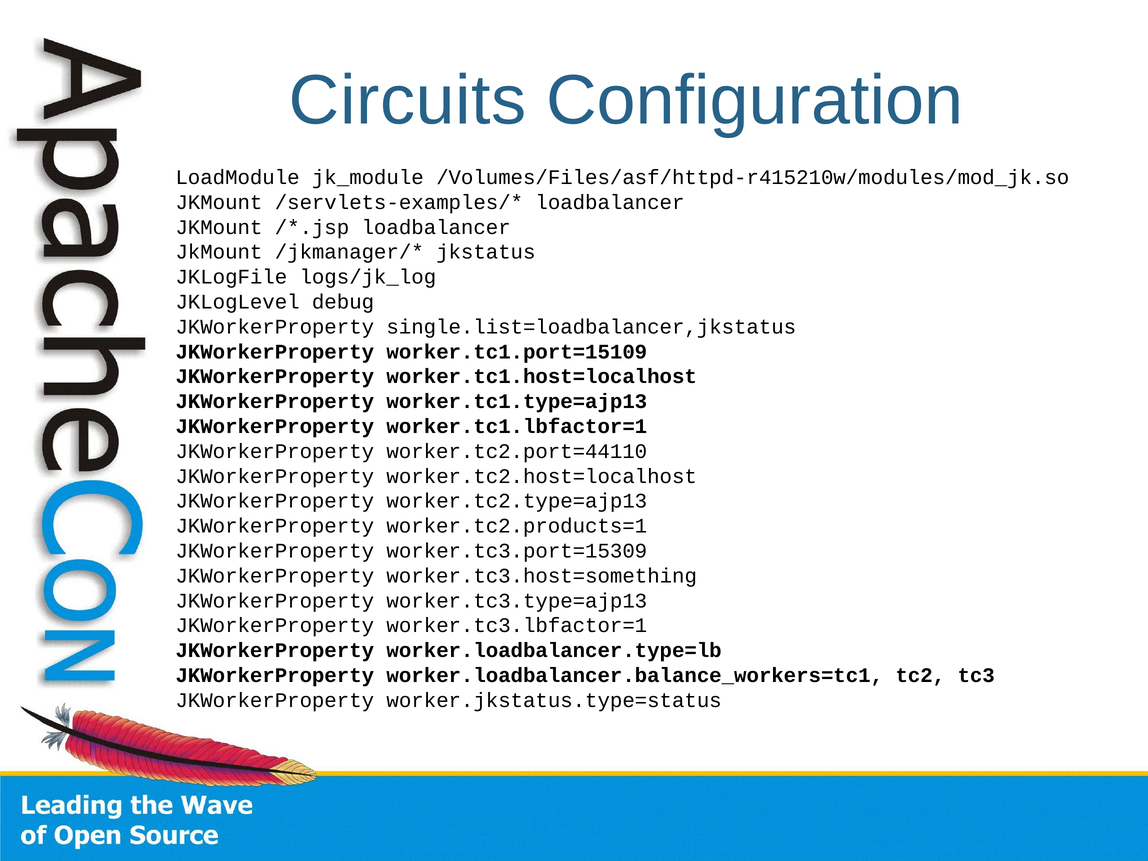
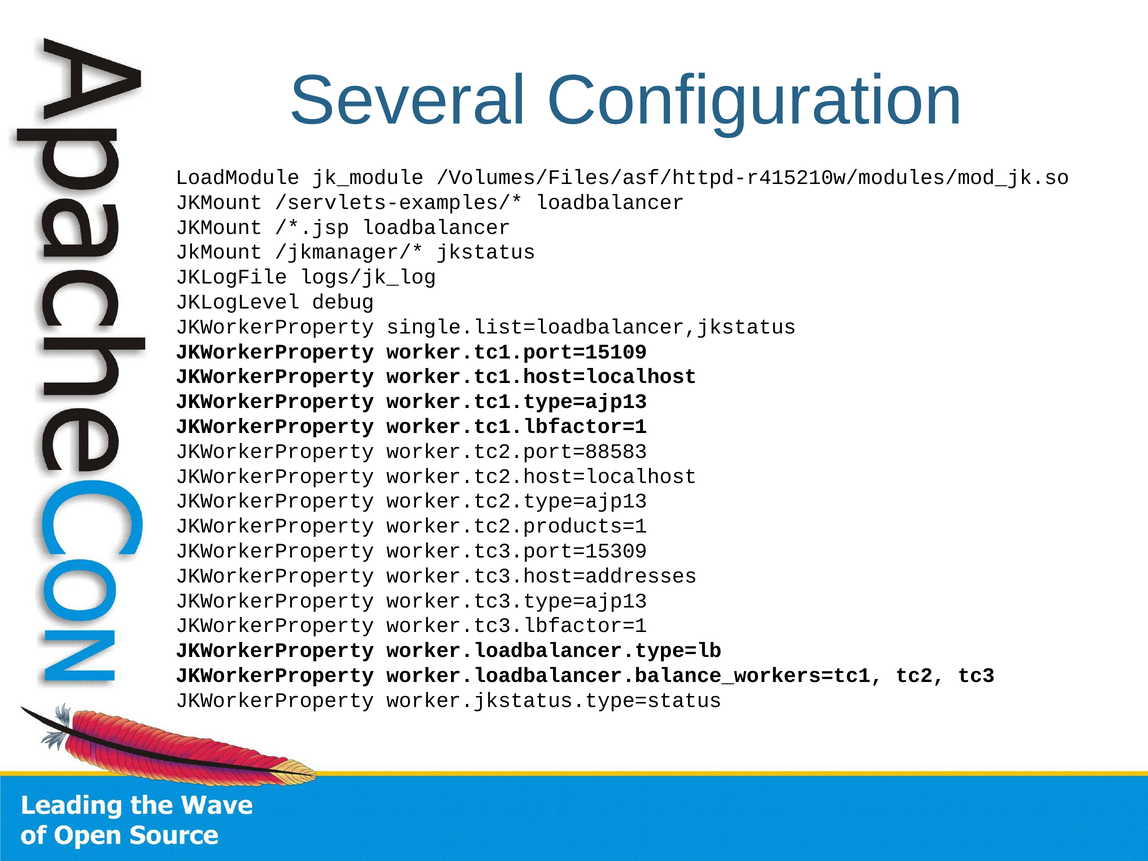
Circuits: Circuits -> Several
worker.tc2.port=44110: worker.tc2.port=44110 -> worker.tc2.port=88583
worker.tc3.host=something: worker.tc3.host=something -> worker.tc3.host=addresses
